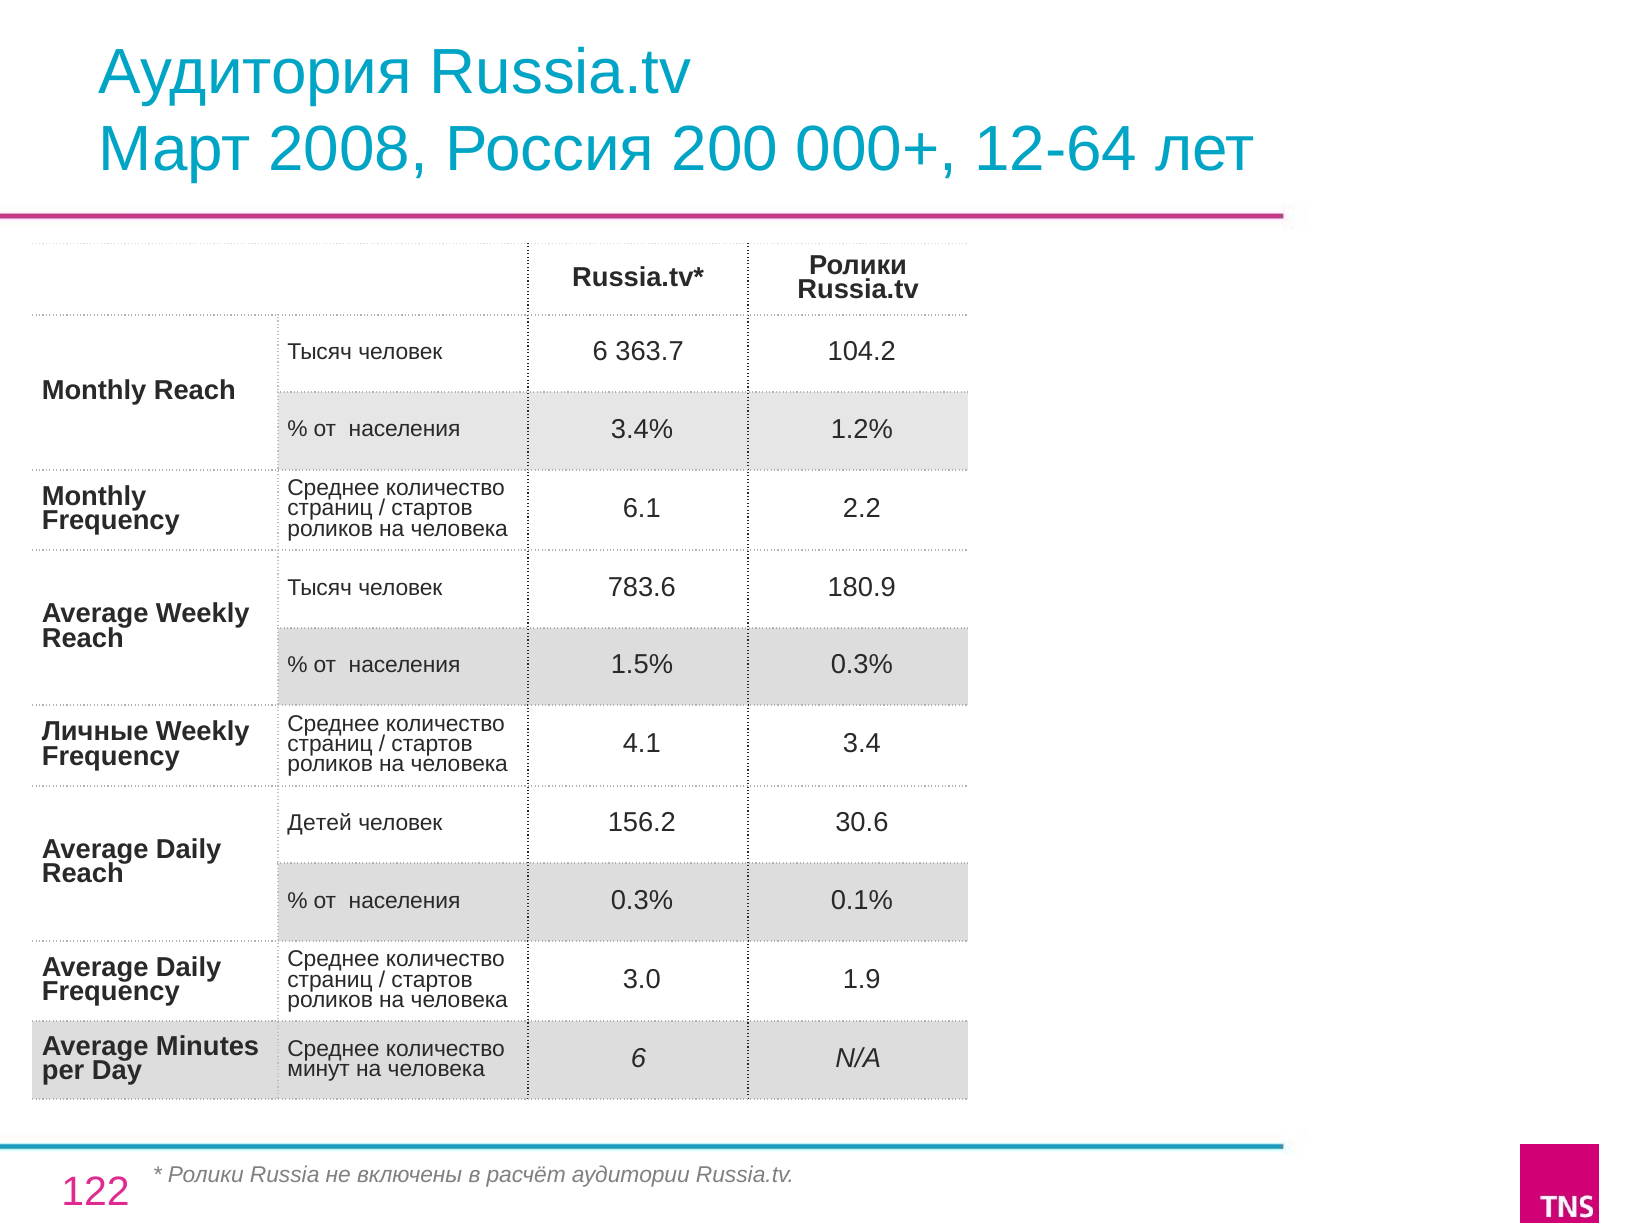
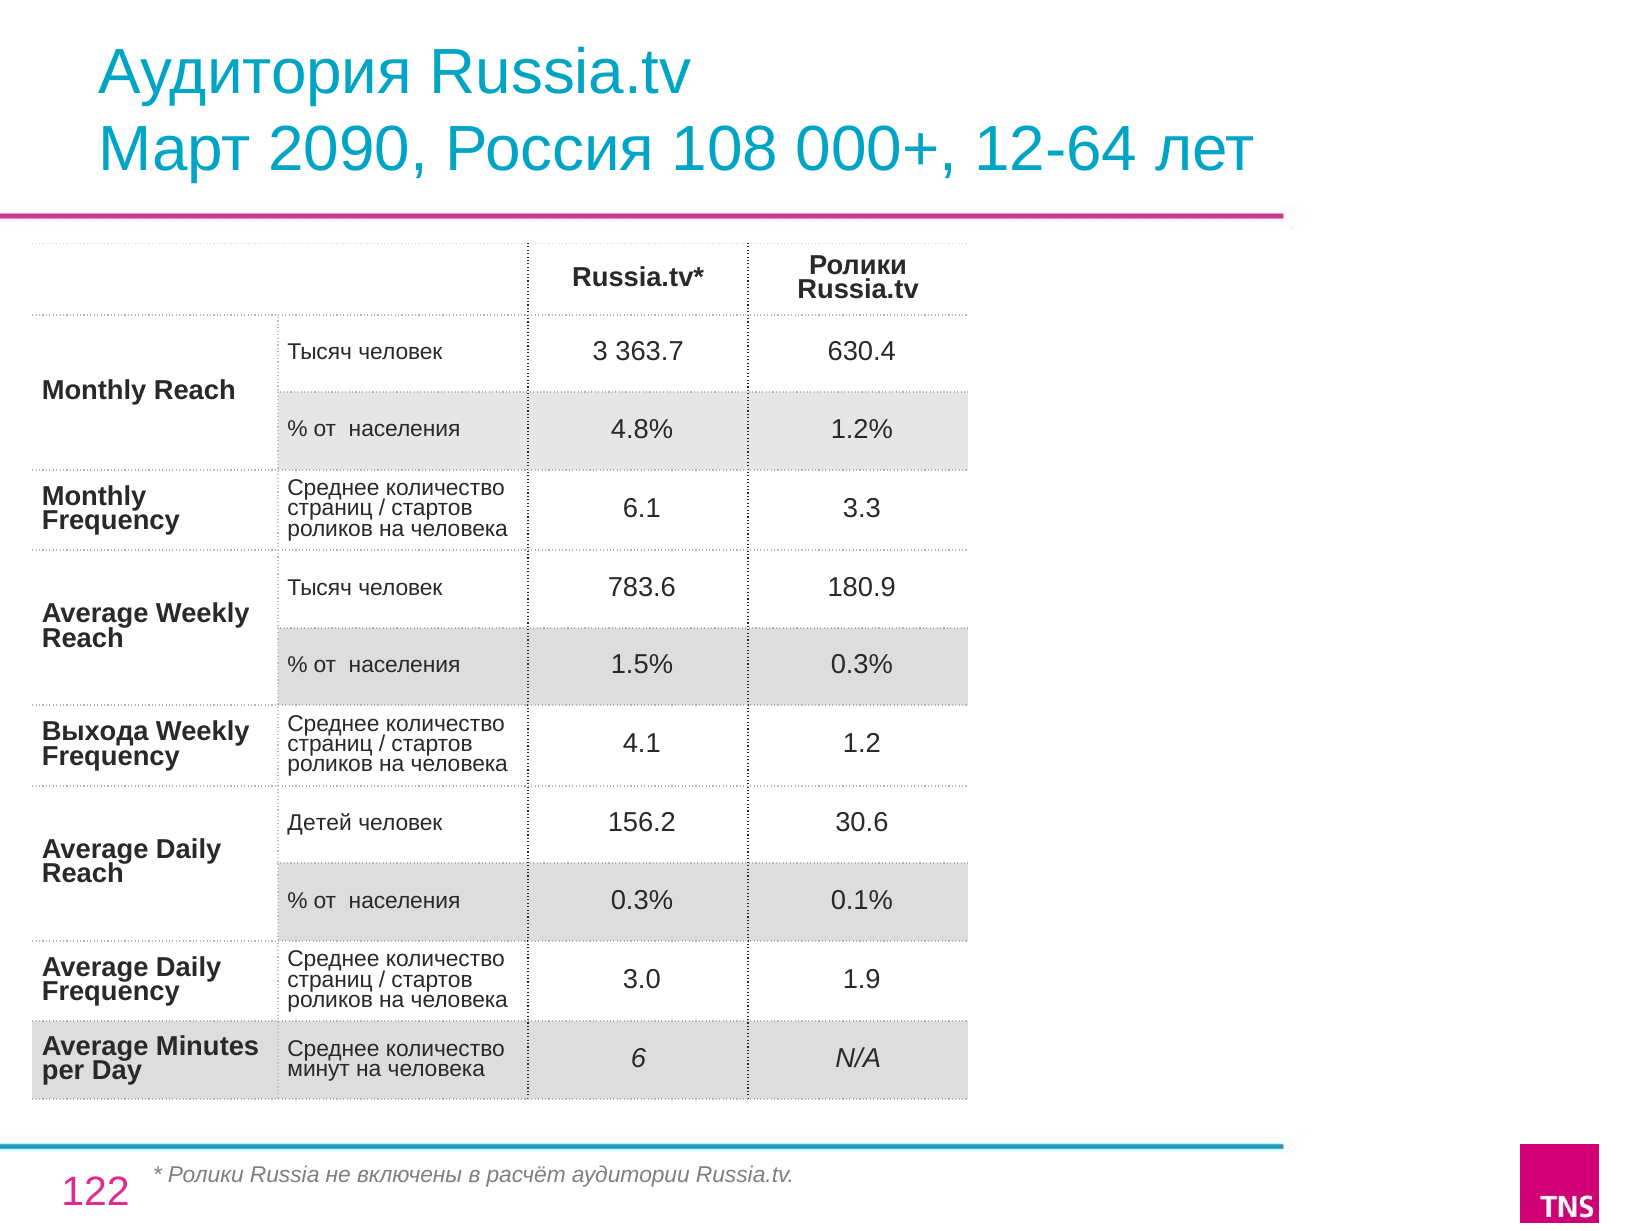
2008: 2008 -> 2090
200: 200 -> 108
человек 6: 6 -> 3
104.2: 104.2 -> 630.4
3.4%: 3.4% -> 4.8%
2.2: 2.2 -> 3.3
Личные: Личные -> Выхода
3.4: 3.4 -> 1.2
